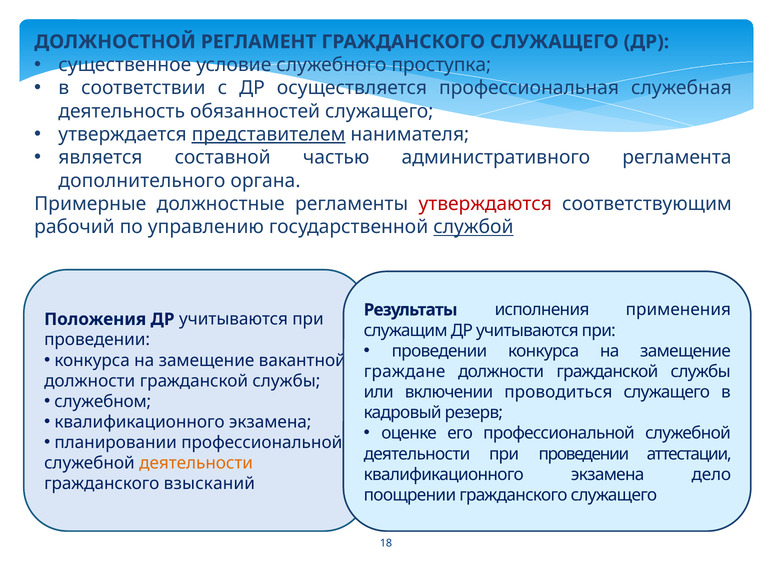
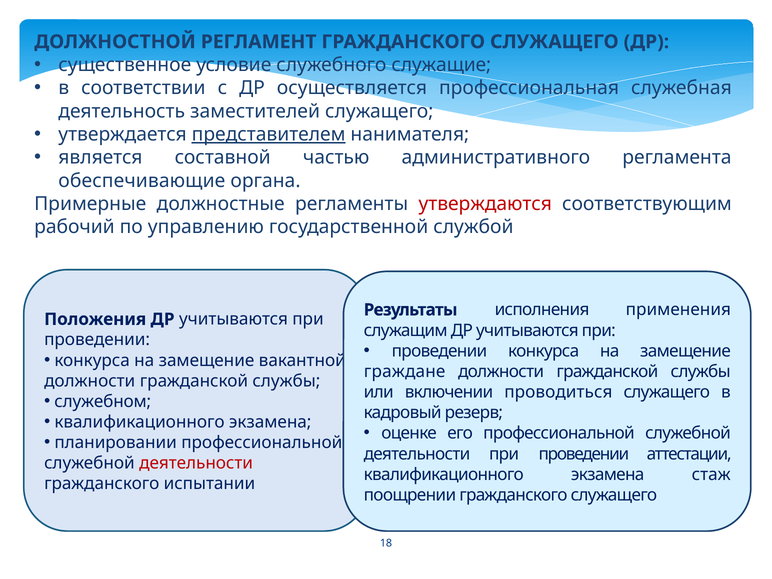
проступка: проступка -> служащие
обязанностей: обязанностей -> заместителей
дополнительного: дополнительного -> обеспечивающие
службой underline: present -> none
деятельности at (196, 463) colour: orange -> red
дело: дело -> стаж
взысканий: взысканий -> испытании
